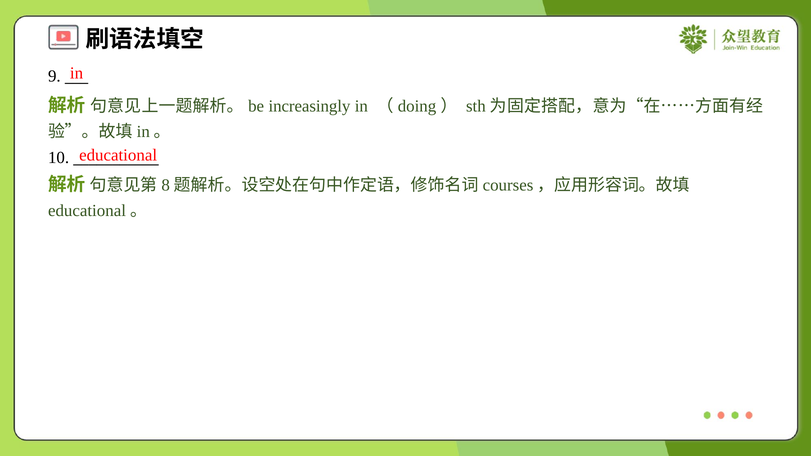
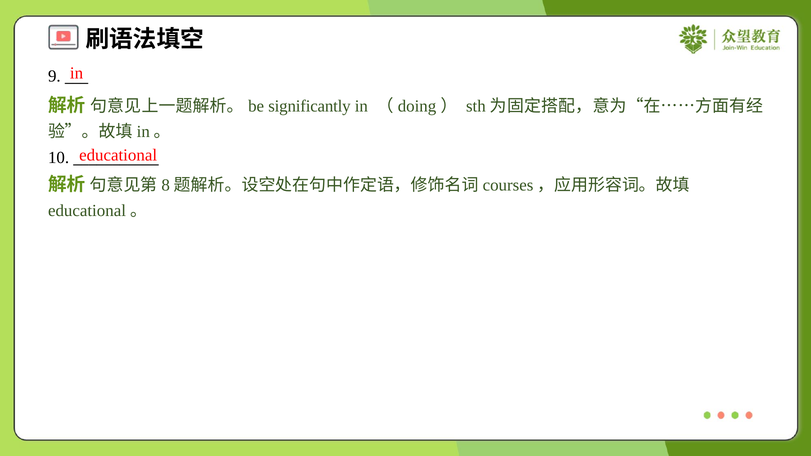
increasingly: increasingly -> significantly
